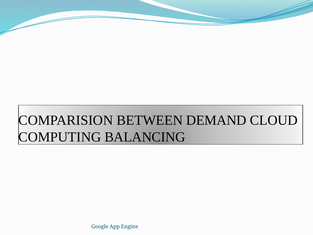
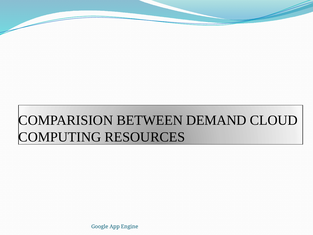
BALANCING: BALANCING -> RESOURCES
